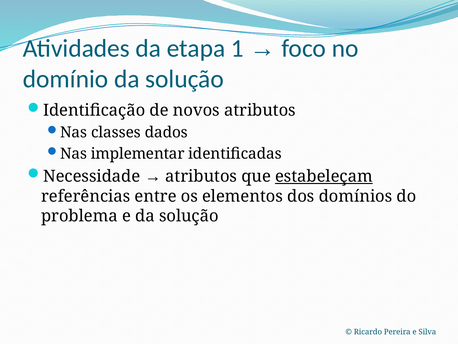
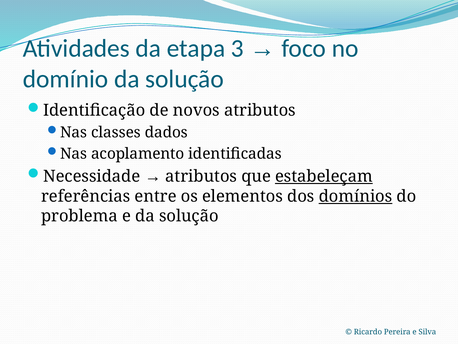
1: 1 -> 3
implementar: implementar -> acoplamento
domínios underline: none -> present
